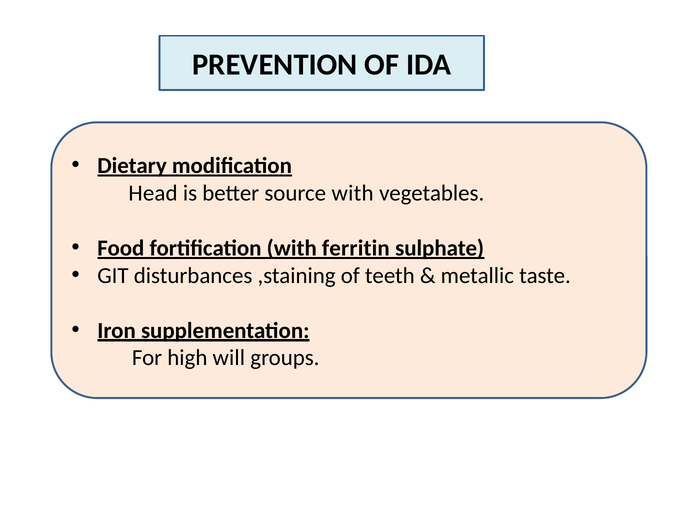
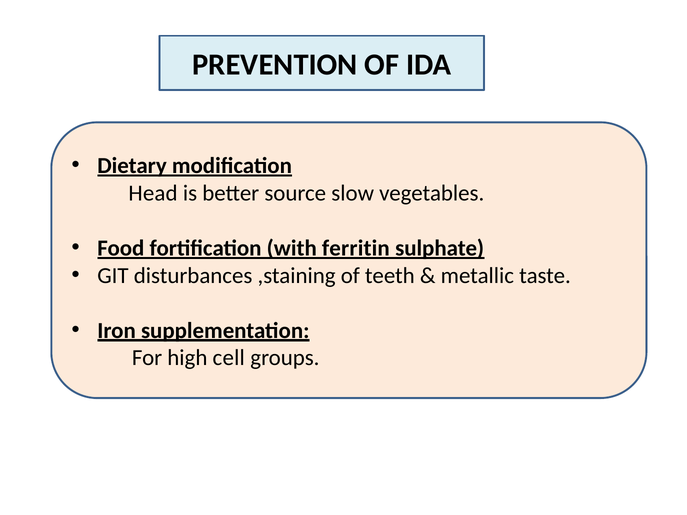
source with: with -> slow
will: will -> cell
